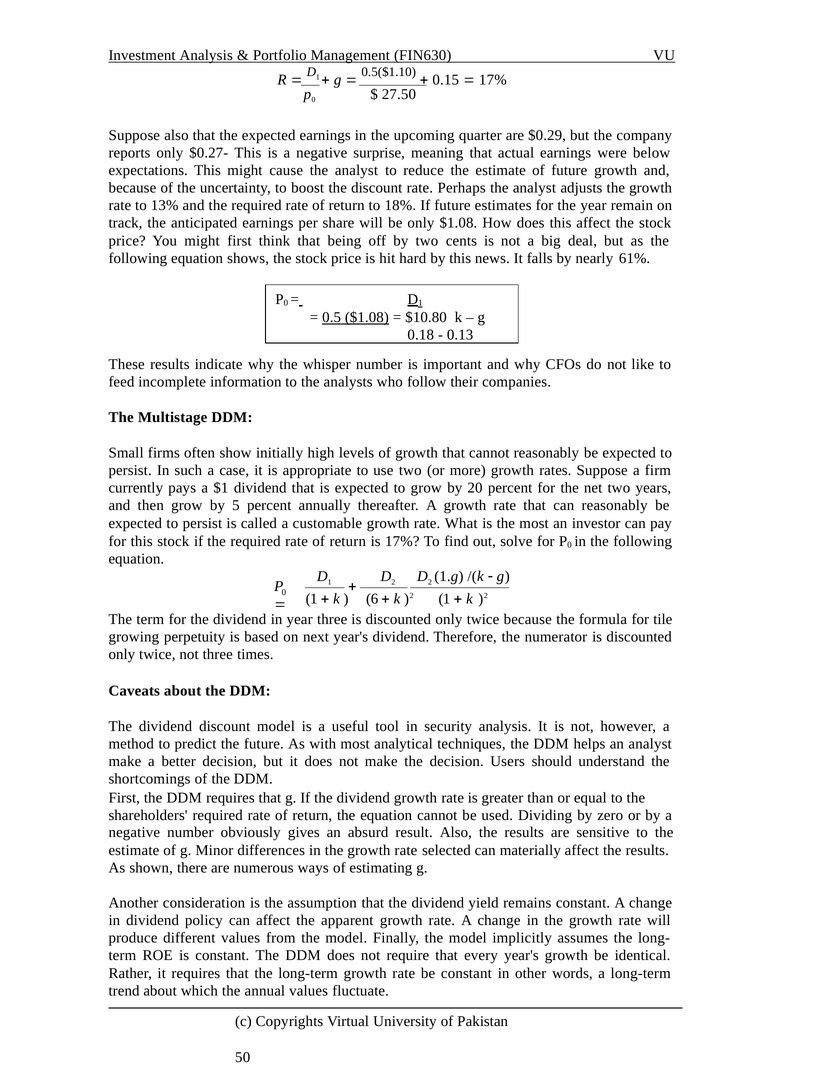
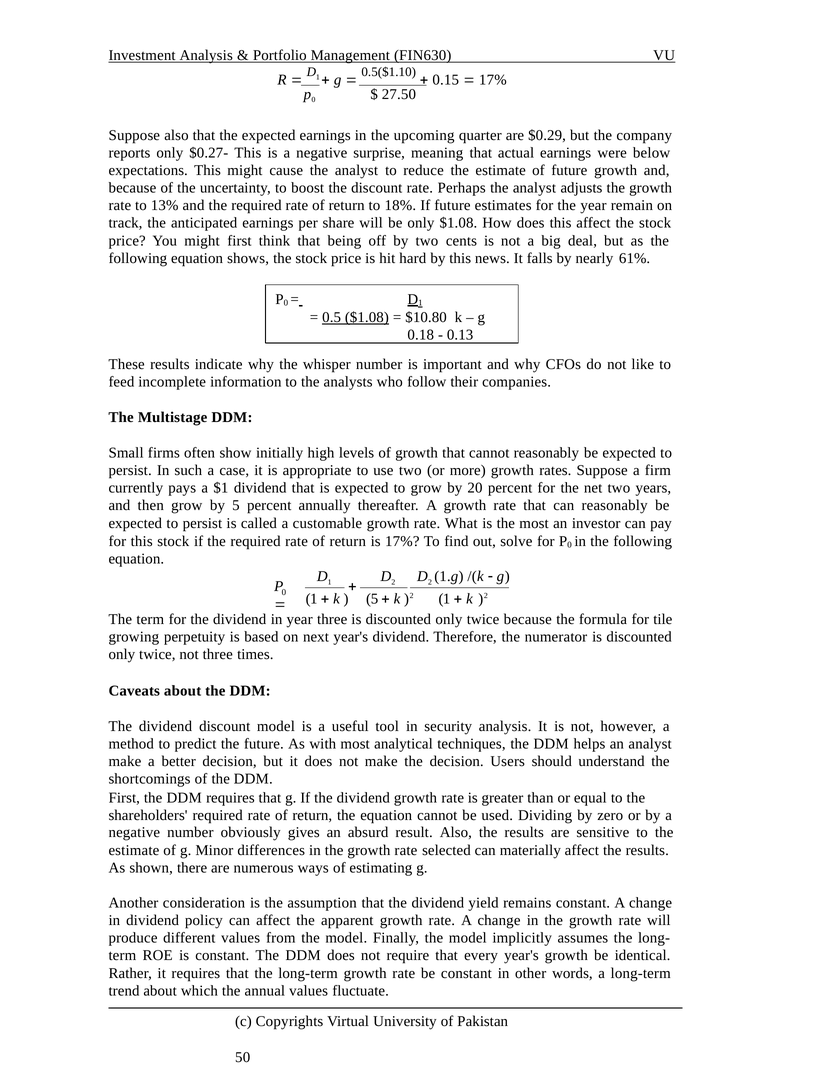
6 at (372, 599): 6 -> 5
